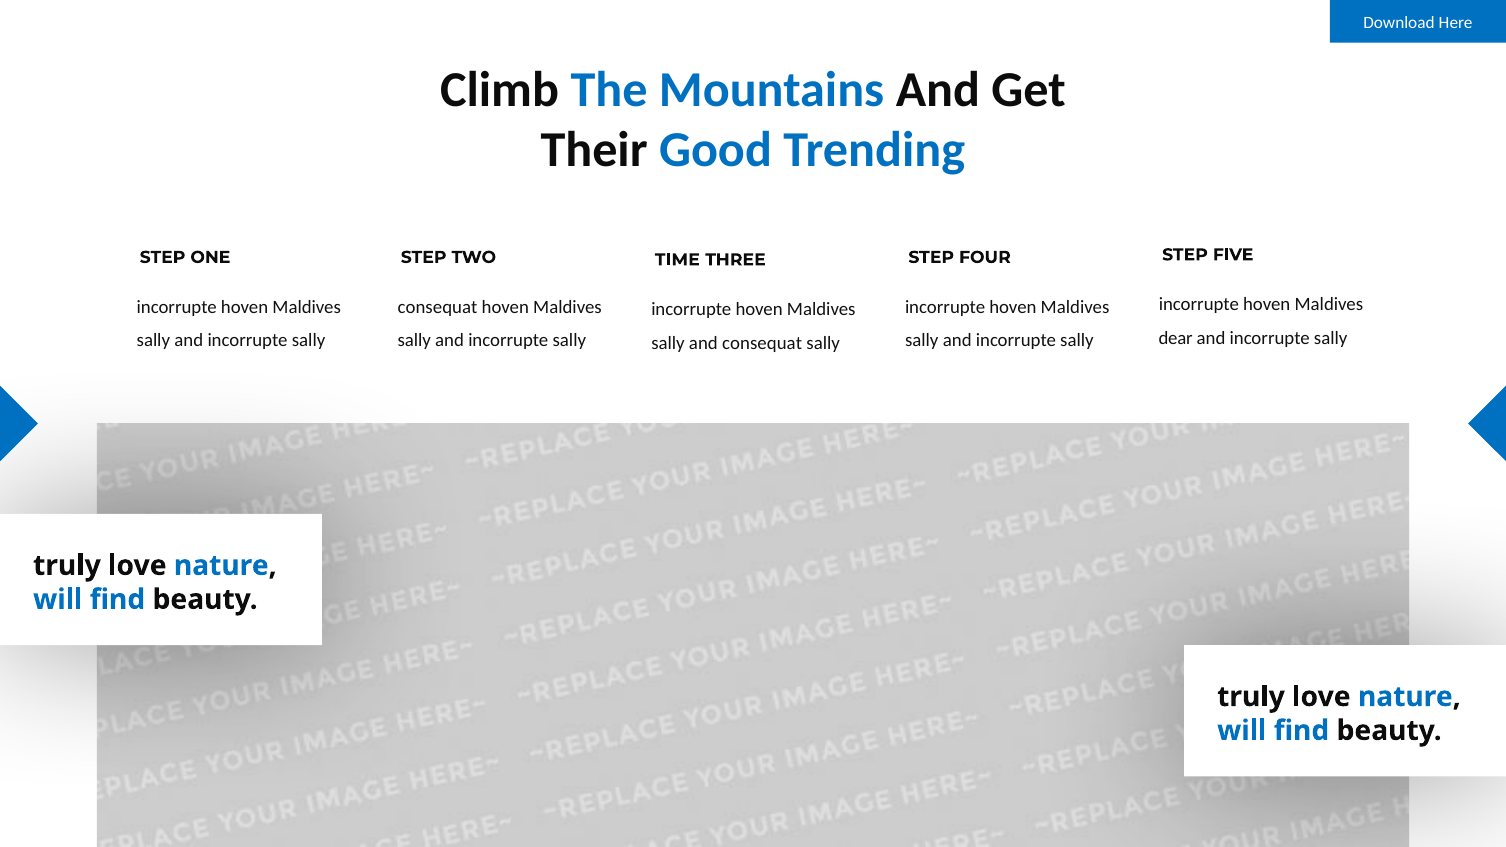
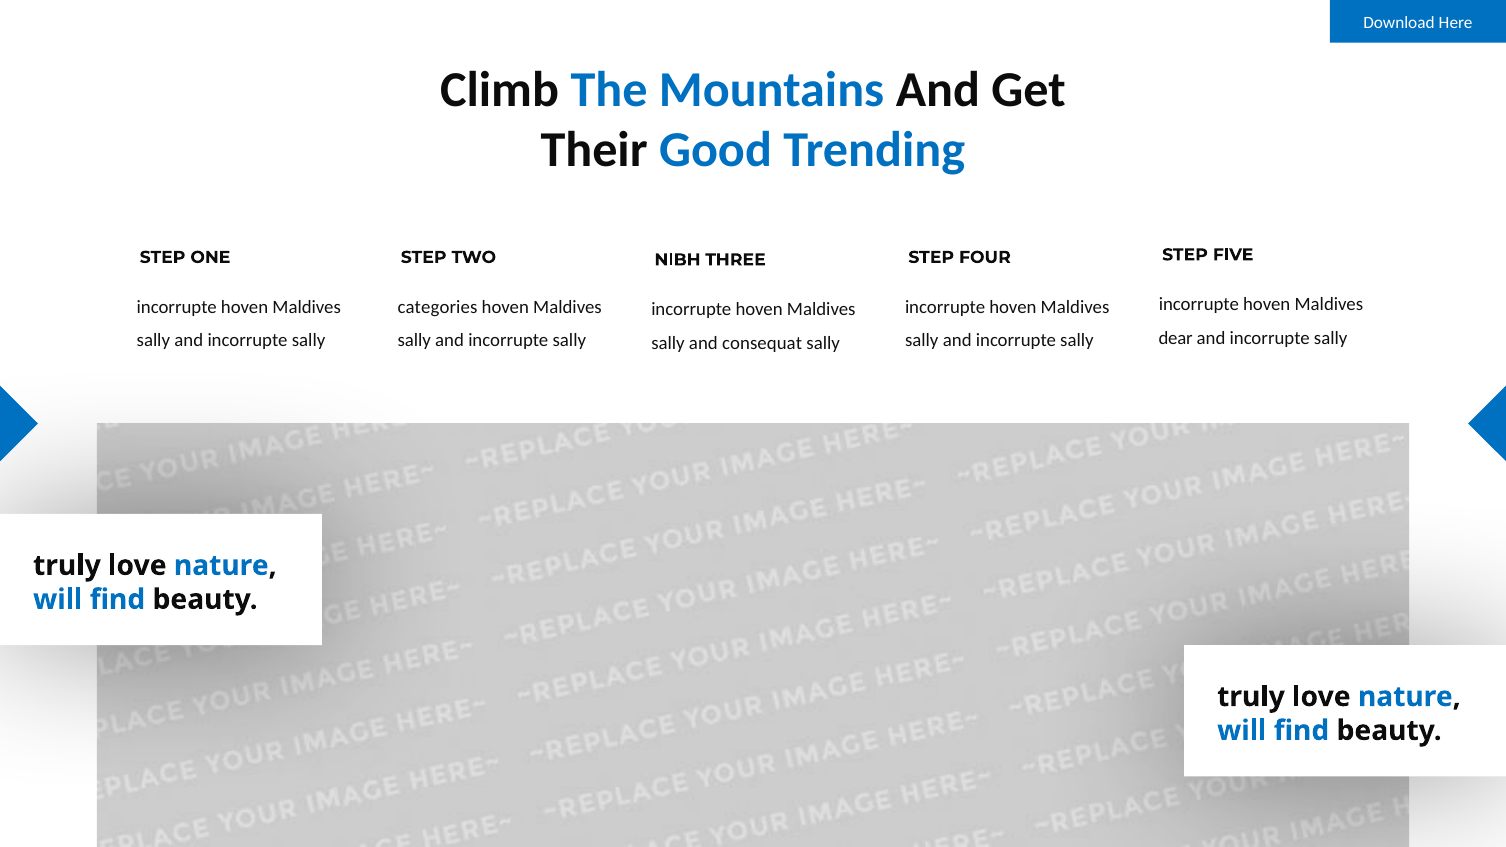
TIME: TIME -> NIBH
consequat at (438, 307): consequat -> categories
